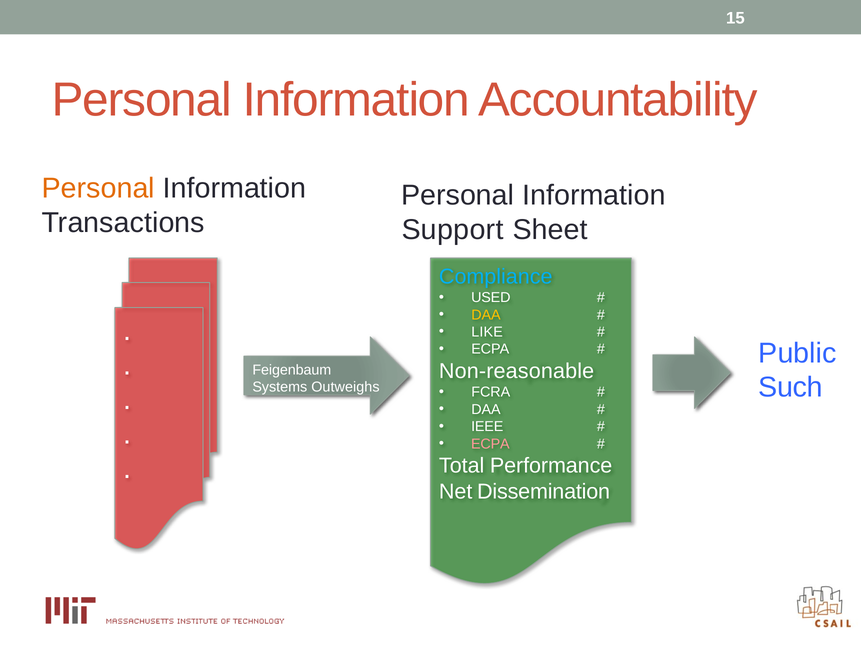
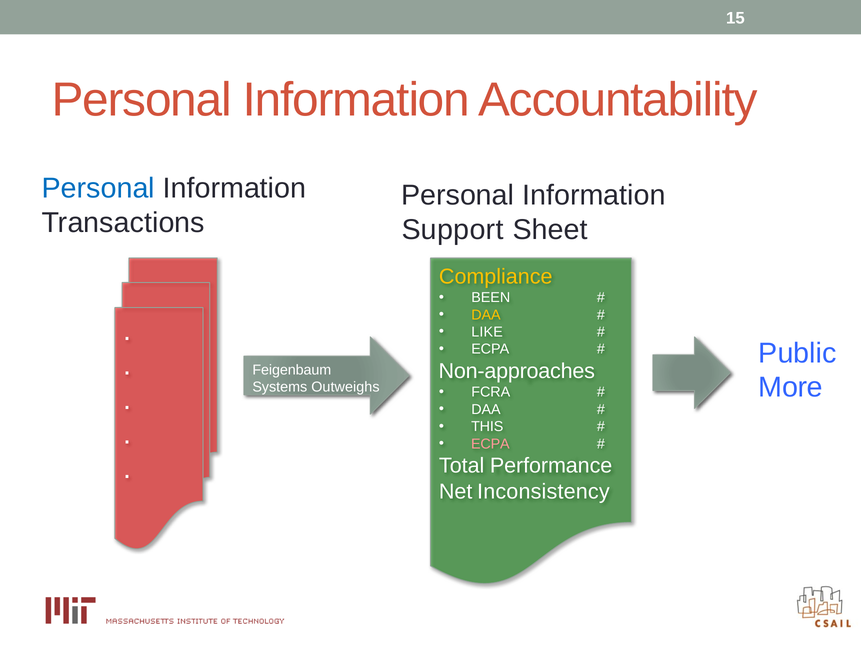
Personal at (98, 188) colour: orange -> blue
Compliance colour: light blue -> yellow
USED: USED -> BEEN
Non-reasonable: Non-reasonable -> Non-approaches
Such: Such -> More
IEEE: IEEE -> THIS
Dissemination: Dissemination -> Inconsistency
